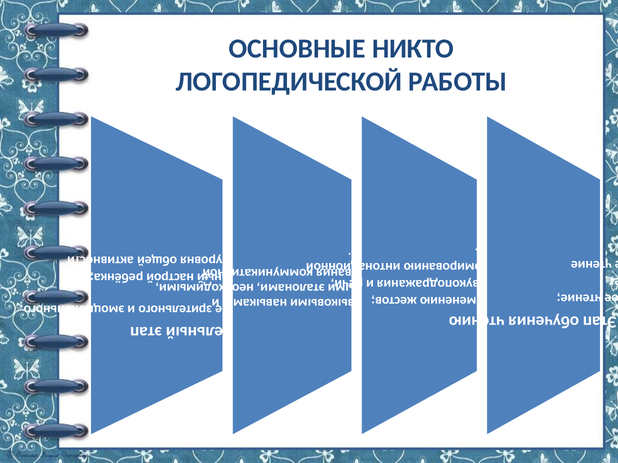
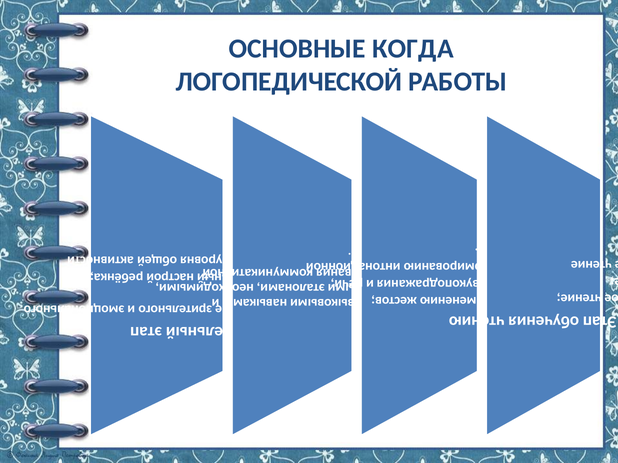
НИКТО: НИКТО -> КОГДА
